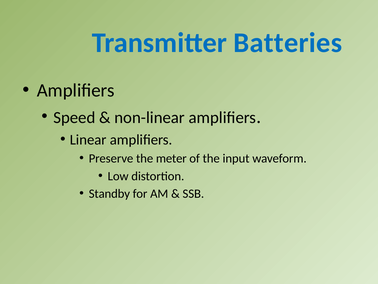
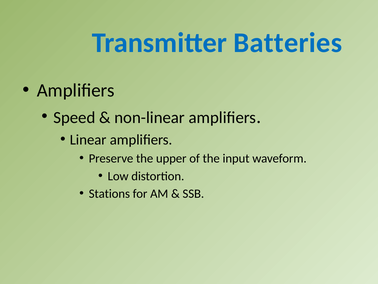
meter: meter -> upper
Standby: Standby -> Stations
